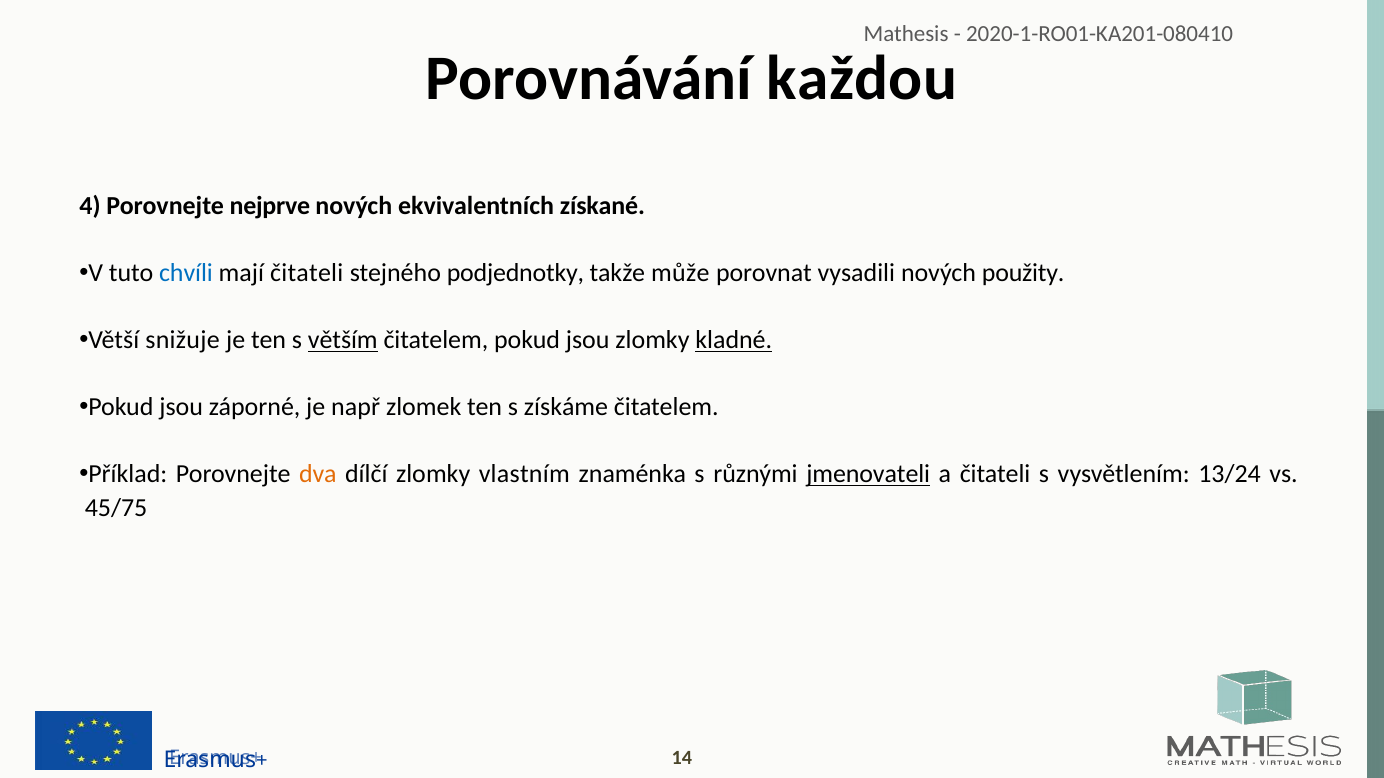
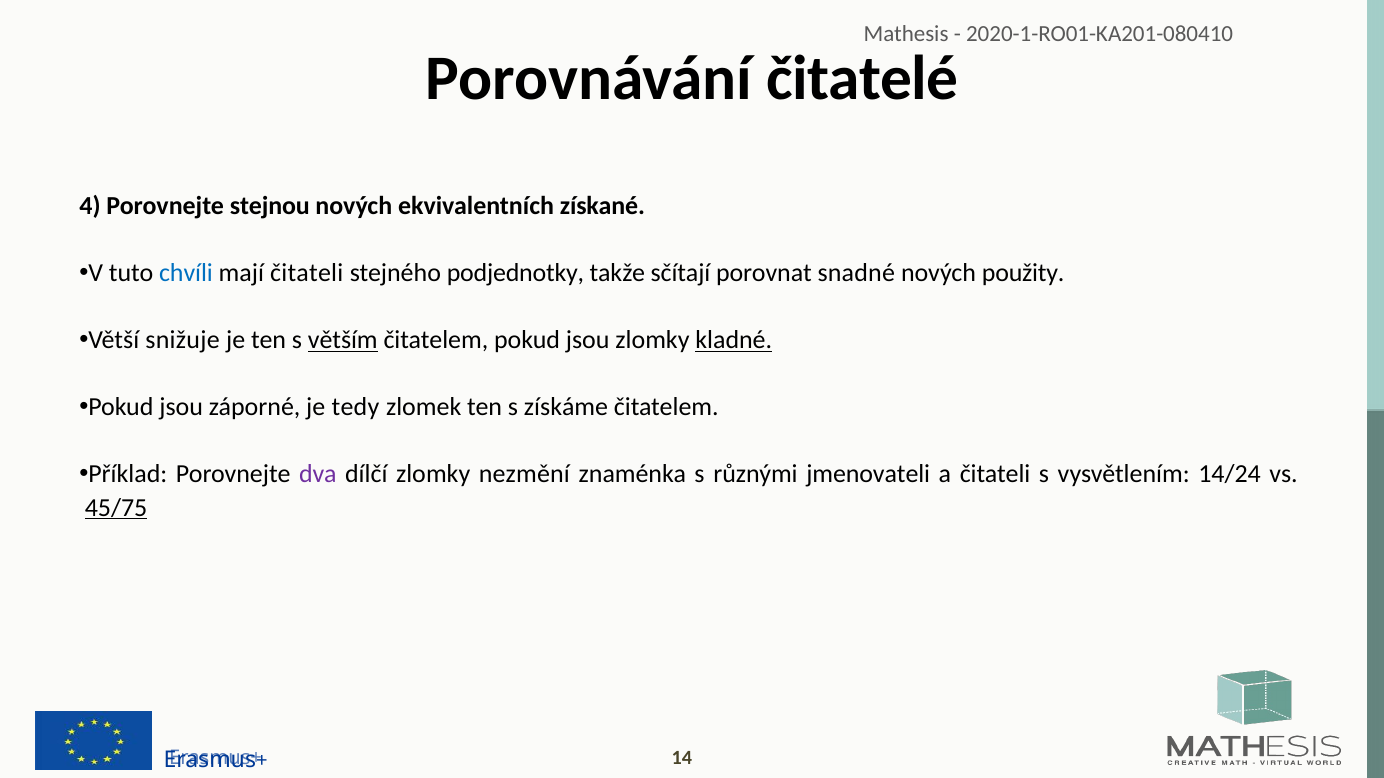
každou: každou -> čitatelé
nejprve: nejprve -> stejnou
může: může -> sčítají
vysadili: vysadili -> snadné
např: např -> tedy
dva colour: orange -> purple
vlastním: vlastním -> nezmění
jmenovateli underline: present -> none
13/24: 13/24 -> 14/24
45/75 underline: none -> present
